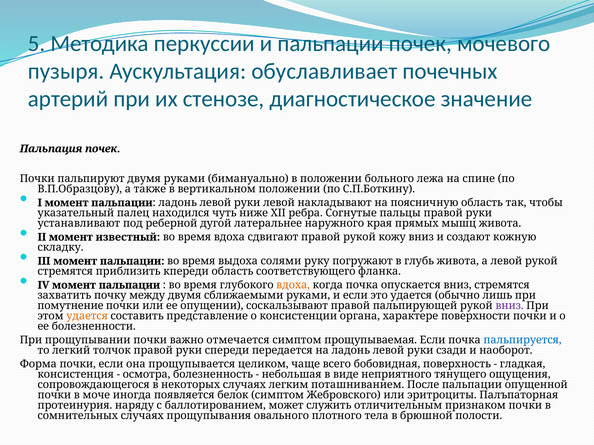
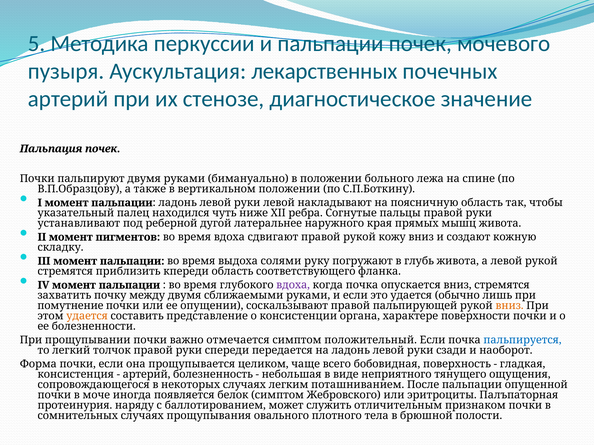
обуславливает: обуславливает -> лекарственных
известный: известный -> пигментов
вдоха at (293, 285) colour: orange -> purple
вниз at (509, 306) colour: purple -> orange
прощупываемая: прощупываемая -> положительный
осмотра at (147, 375): осмотра -> артерий
